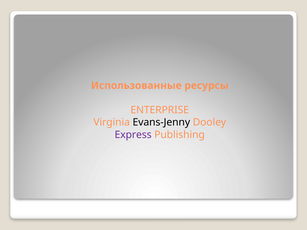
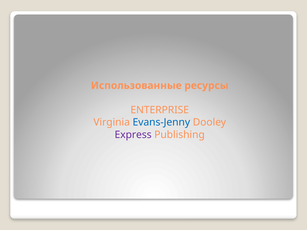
Evans-Jenny colour: black -> blue
